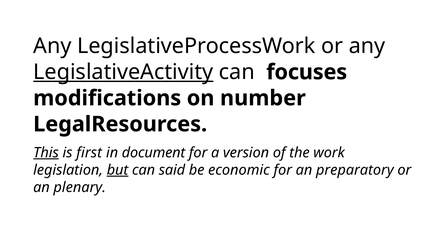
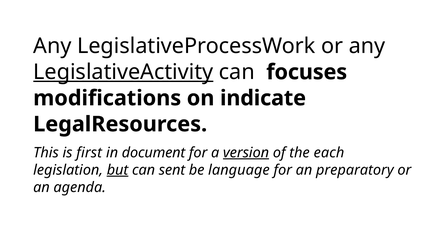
number: number -> indicate
This underline: present -> none
version underline: none -> present
work: work -> each
said: said -> sent
economic: economic -> language
plenary: plenary -> agenda
